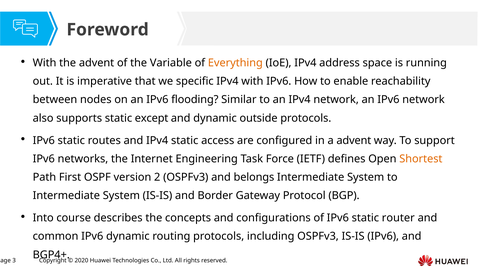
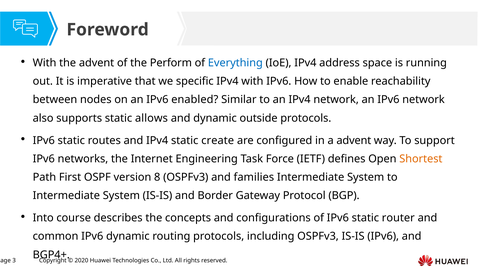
Variable: Variable -> Perform
Everything colour: orange -> blue
flooding: flooding -> enabled
except: except -> allows
access: access -> create
2: 2 -> 8
belongs: belongs -> families
